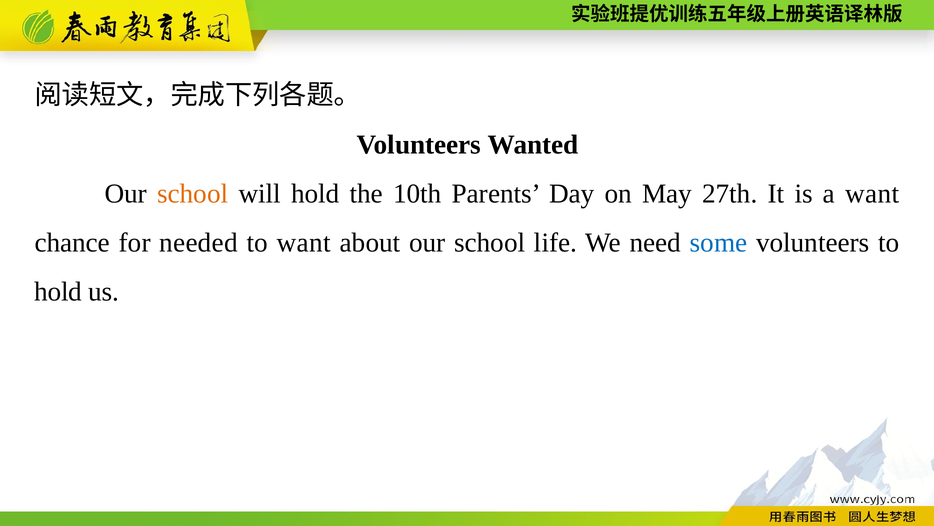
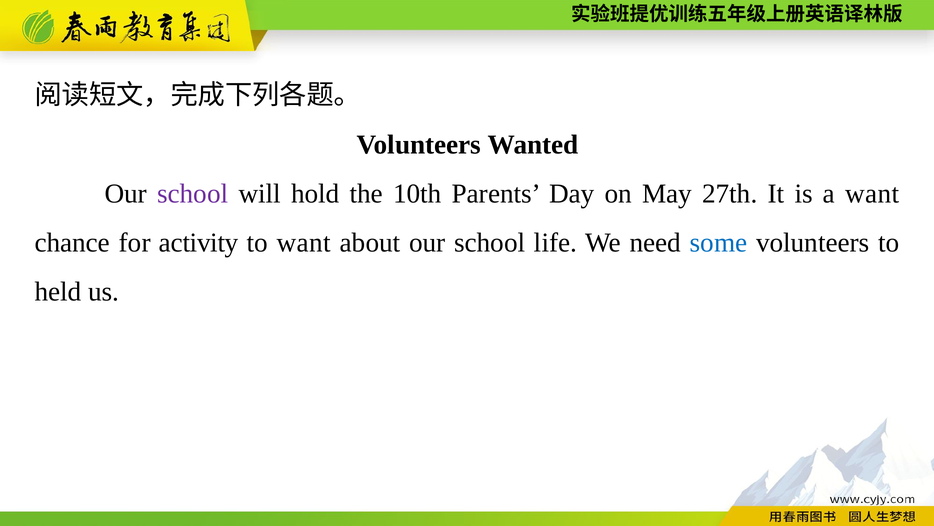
school at (193, 193) colour: orange -> purple
needed: needed -> activity
hold at (58, 292): hold -> held
